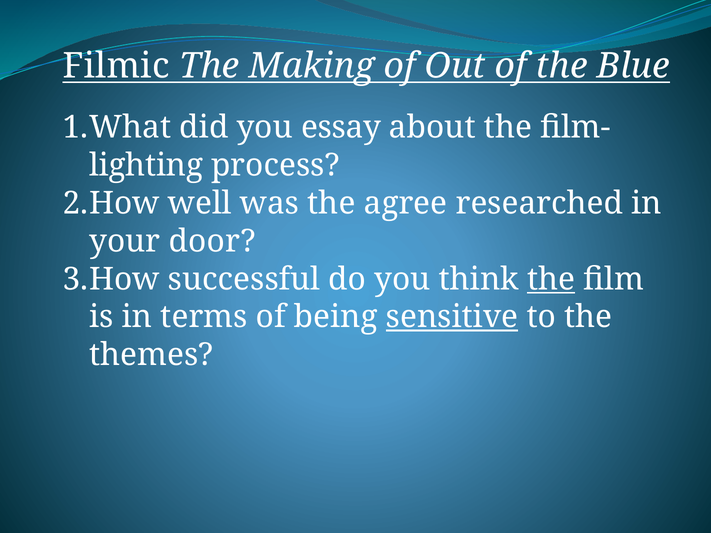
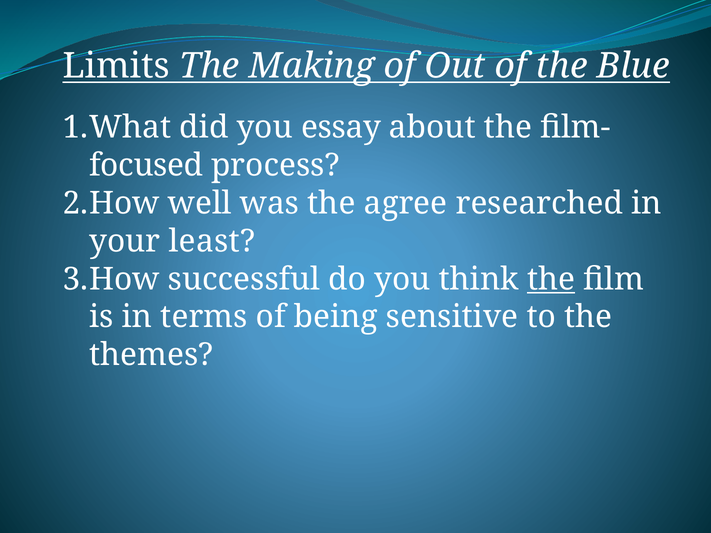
Filmic: Filmic -> Limits
lighting: lighting -> focused
door: door -> least
sensitive underline: present -> none
